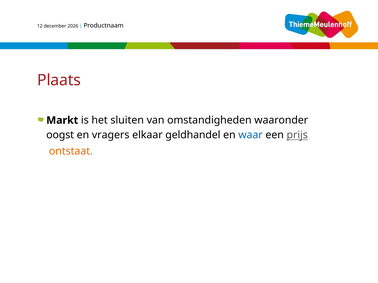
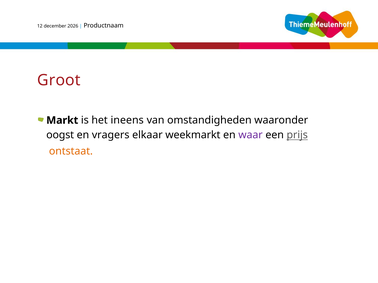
Plaats: Plaats -> Groot
sluiten: sluiten -> ineens
geldhandel: geldhandel -> weekmarkt
waar colour: blue -> purple
